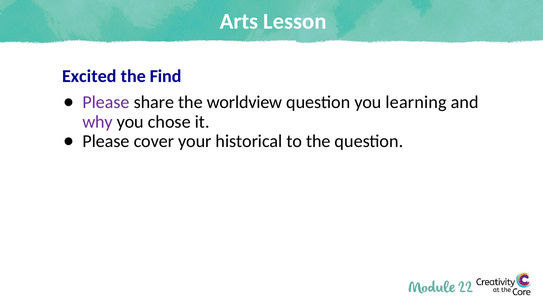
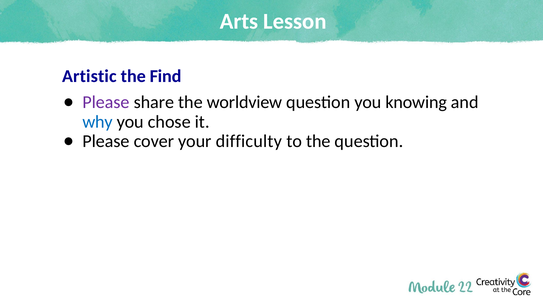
Excited: Excited -> Artistic
learning: learning -> knowing
why colour: purple -> blue
historical: historical -> difficulty
